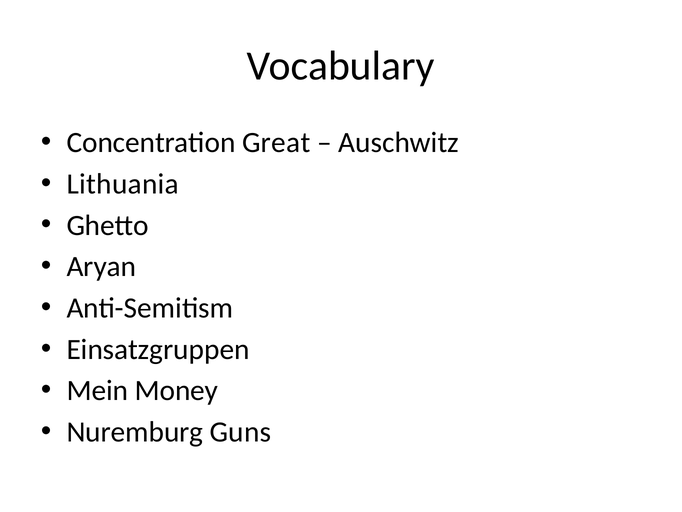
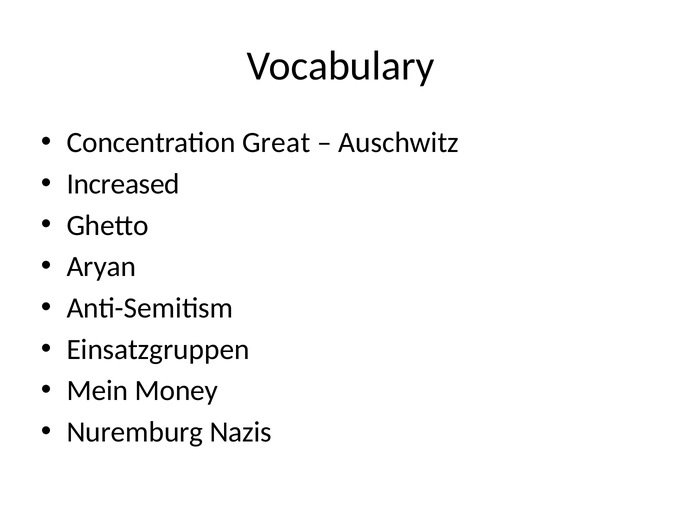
Lithuania: Lithuania -> Increased
Guns: Guns -> Nazis
